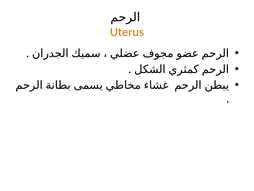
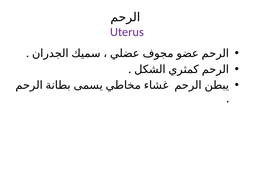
Uterus colour: orange -> purple
